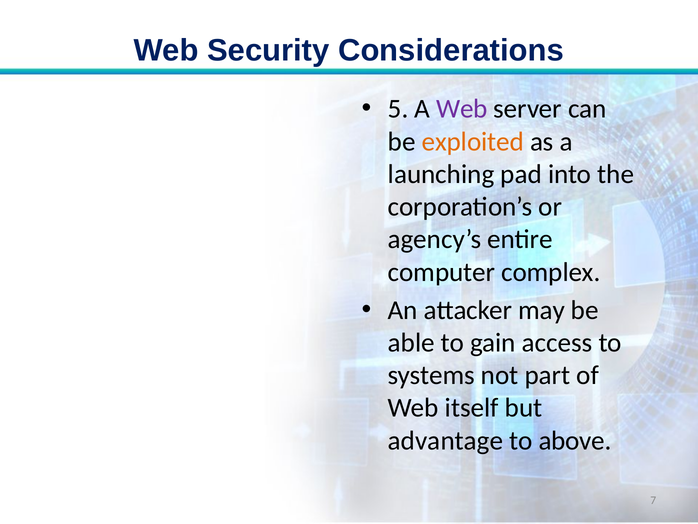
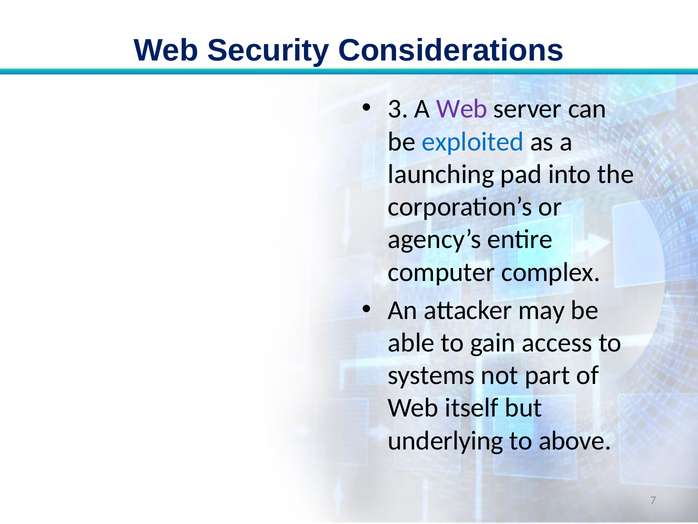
5: 5 -> 3
exploited colour: orange -> blue
advantage: advantage -> underlying
